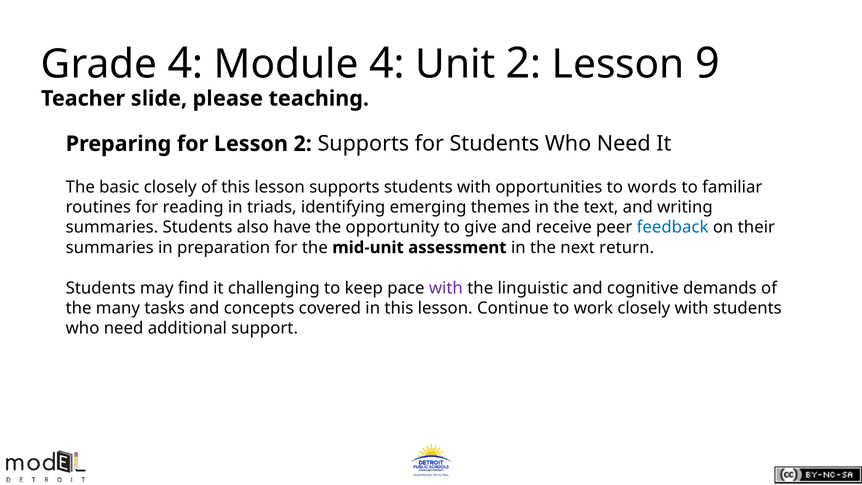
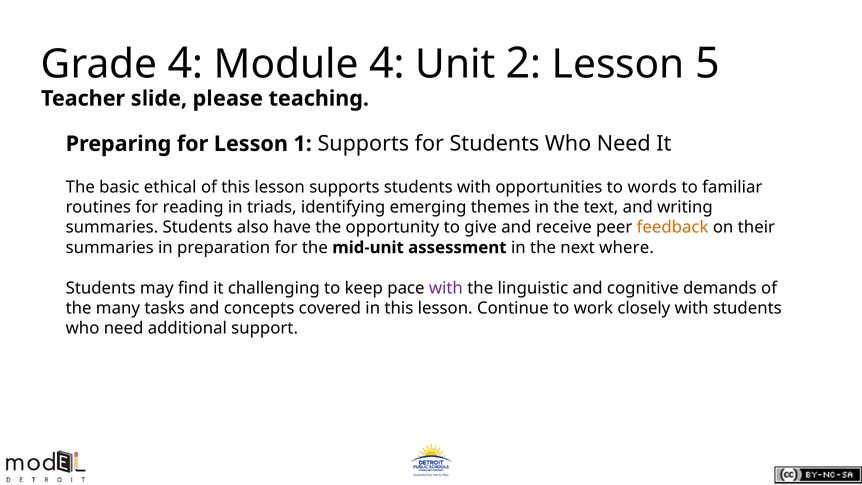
9: 9 -> 5
Lesson 2: 2 -> 1
basic closely: closely -> ethical
feedback colour: blue -> orange
return: return -> where
